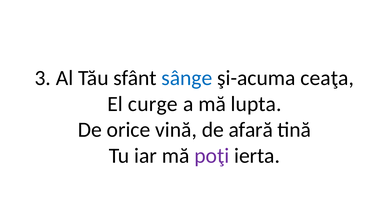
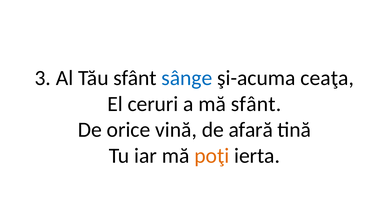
curge: curge -> ceruri
mă lupta: lupta -> sfânt
poţi colour: purple -> orange
